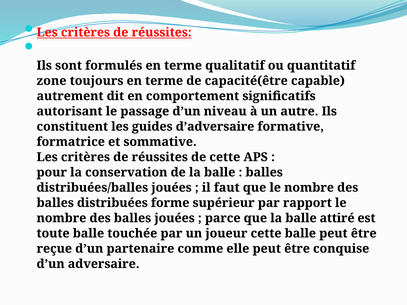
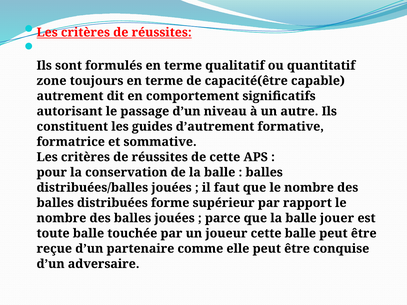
d’adversaire: d’adversaire -> d’autrement
attiré: attiré -> jouer
